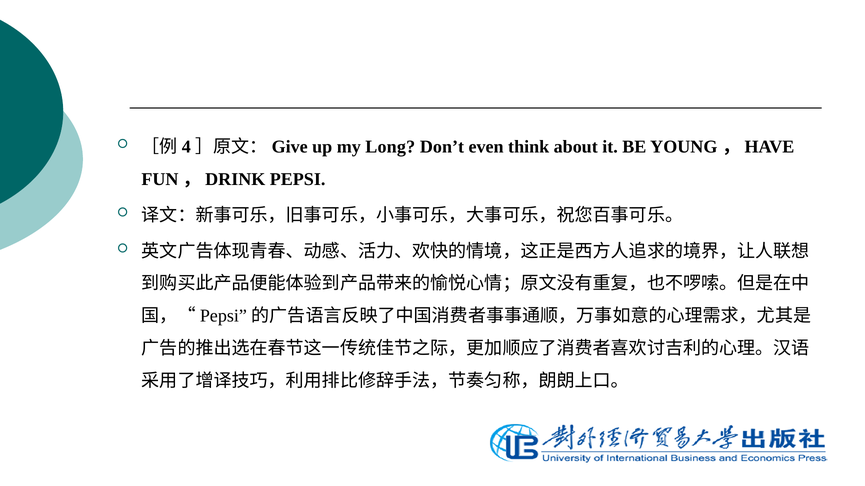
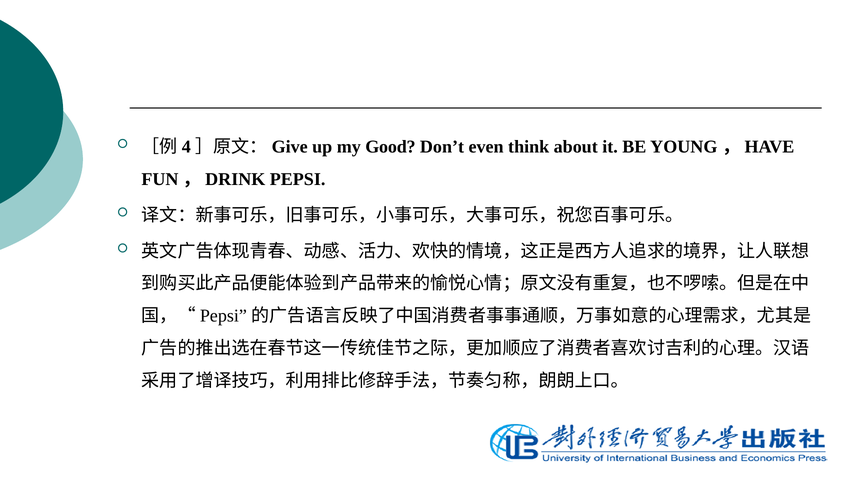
Long: Long -> Good
